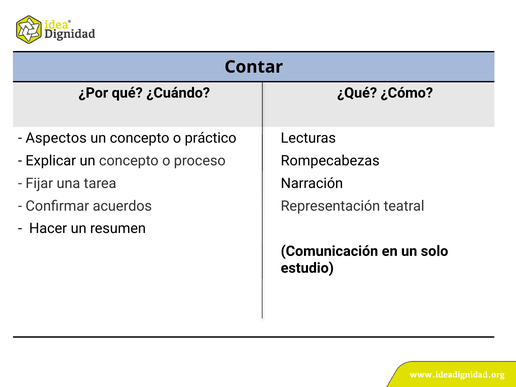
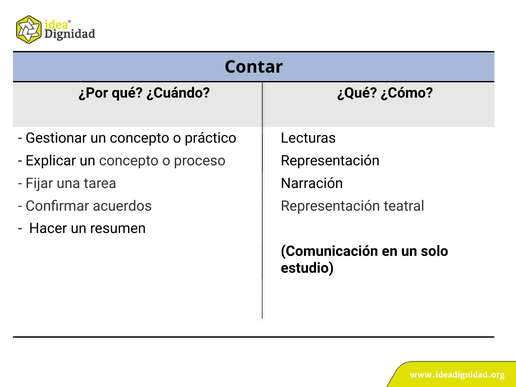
Aspectos: Aspectos -> Gestionar
Rompecabezas at (330, 161): Rompecabezas -> Representación
